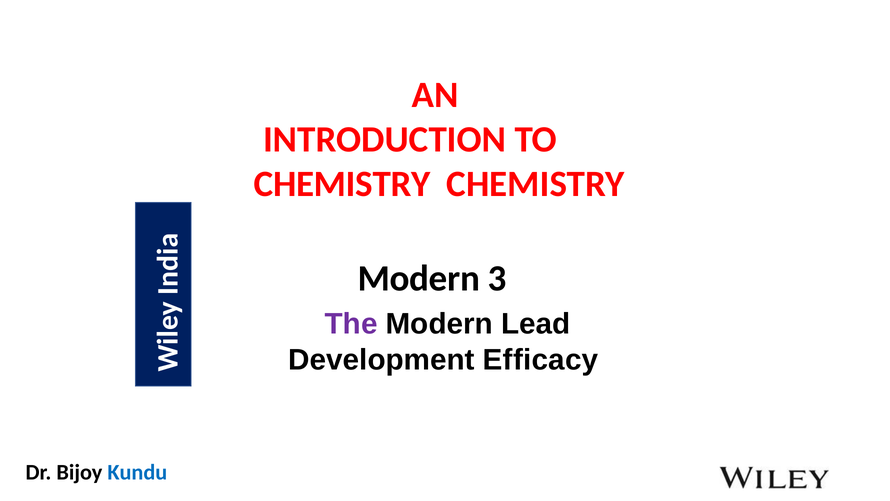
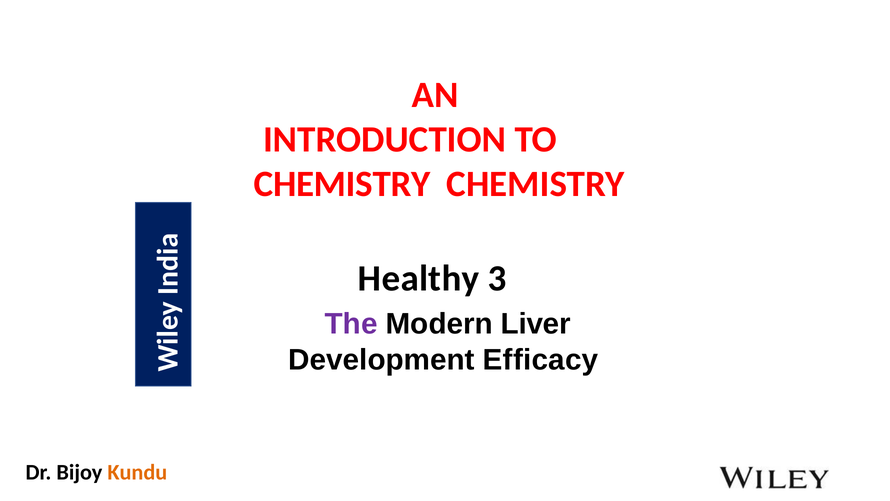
Modern at (419, 278): Modern -> Healthy
Lead: Lead -> Liver
Kundu colour: blue -> orange
